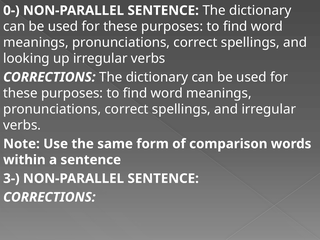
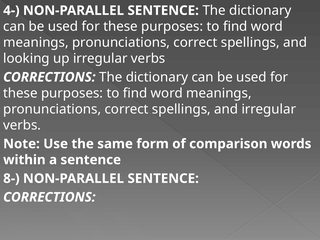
0-: 0- -> 4-
3-: 3- -> 8-
